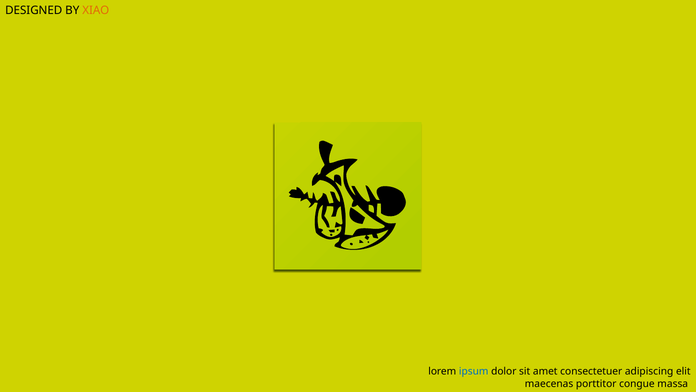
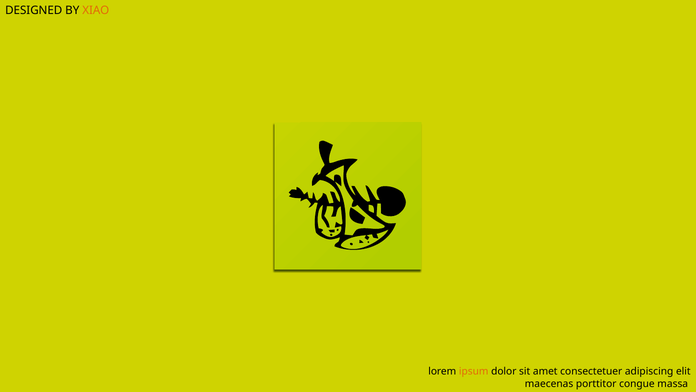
ipsum colour: blue -> orange
